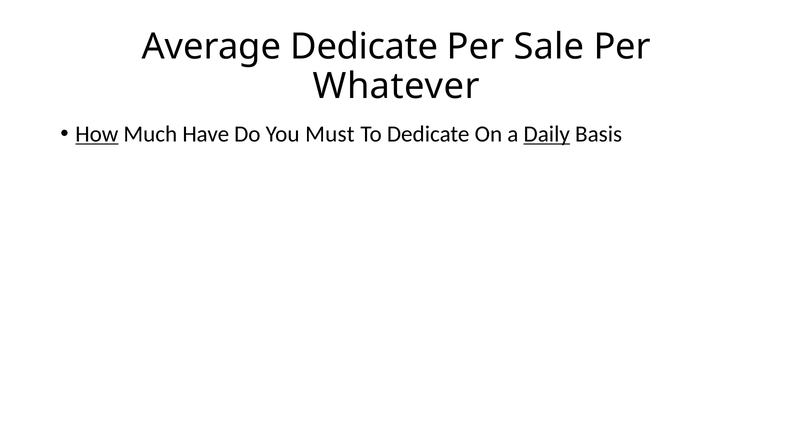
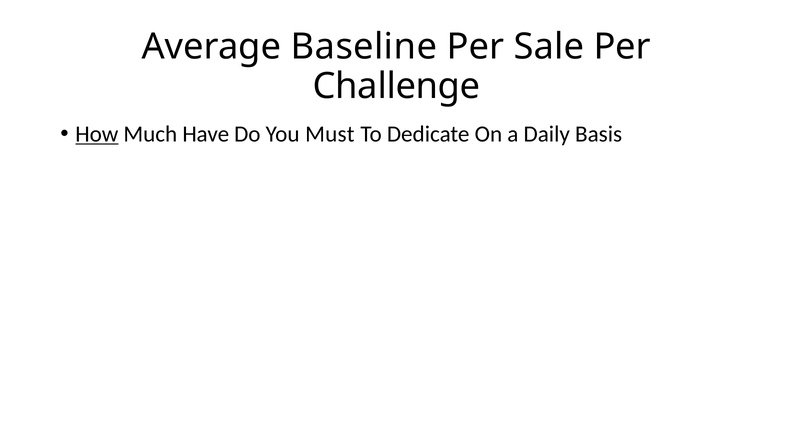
Average Dedicate: Dedicate -> Baseline
Whatever: Whatever -> Challenge
Daily underline: present -> none
